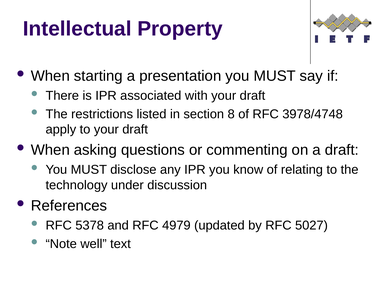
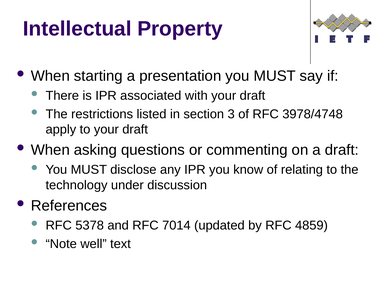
8: 8 -> 3
4979: 4979 -> 7014
5027: 5027 -> 4859
